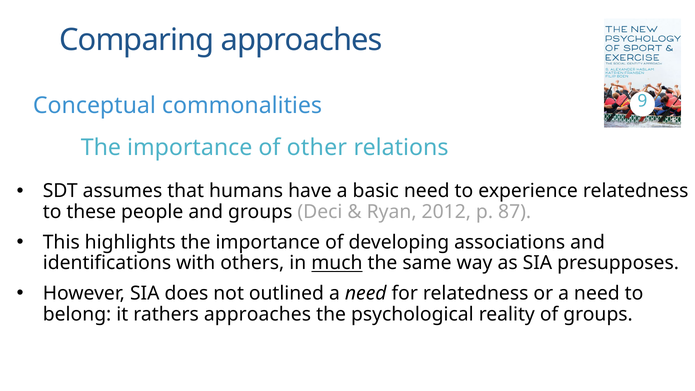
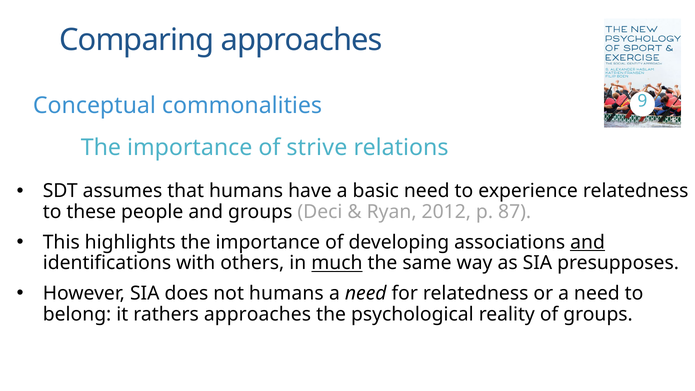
other: other -> strive
and at (588, 242) underline: none -> present
not outlined: outlined -> humans
